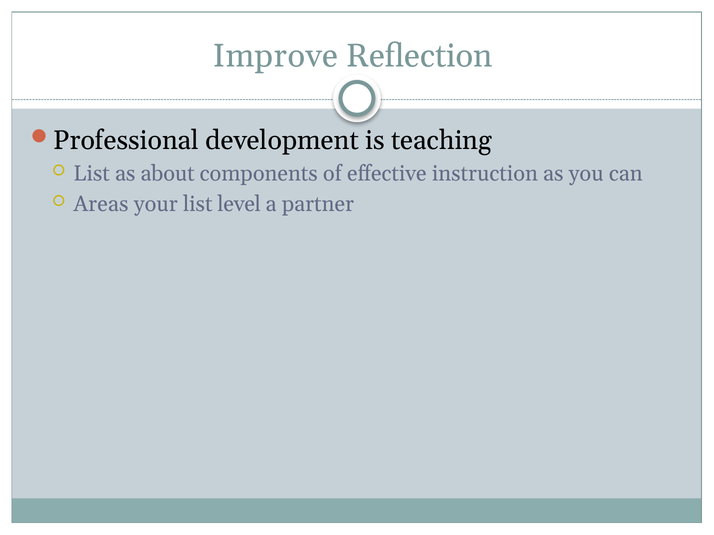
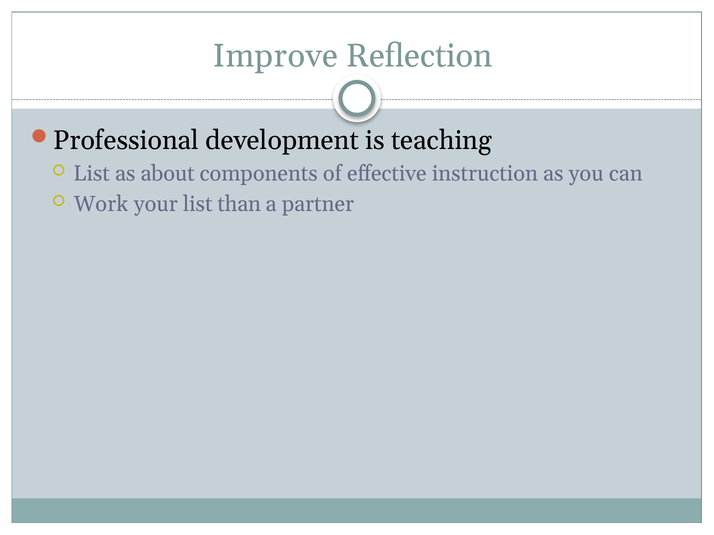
Areas: Areas -> Work
level: level -> than
